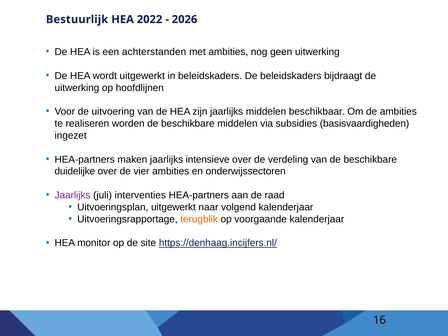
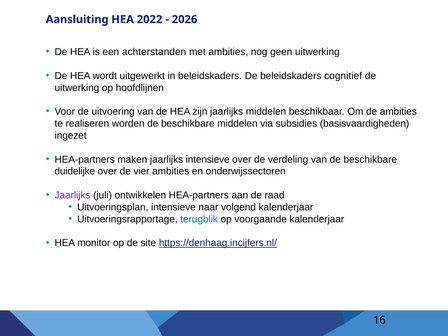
Bestuurlijk: Bestuurlijk -> Aansluiting
bijdraagt: bijdraagt -> cognitief
interventies: interventies -> ontwikkelen
Uitvoeringsplan uitgewerkt: uitgewerkt -> intensieve
terugblik colour: orange -> blue
